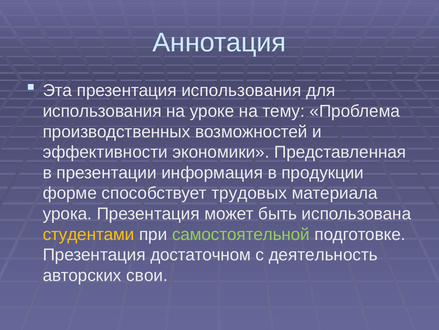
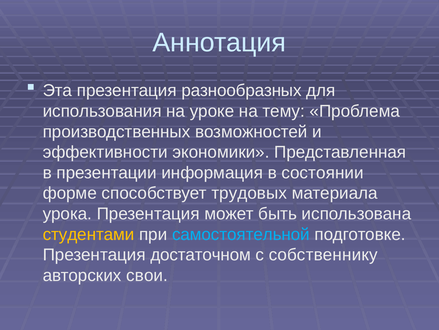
презентация использования: использования -> разнообразных
продукции: продукции -> состоянии
самостоятельной colour: light green -> light blue
деятельность: деятельность -> собственнику
